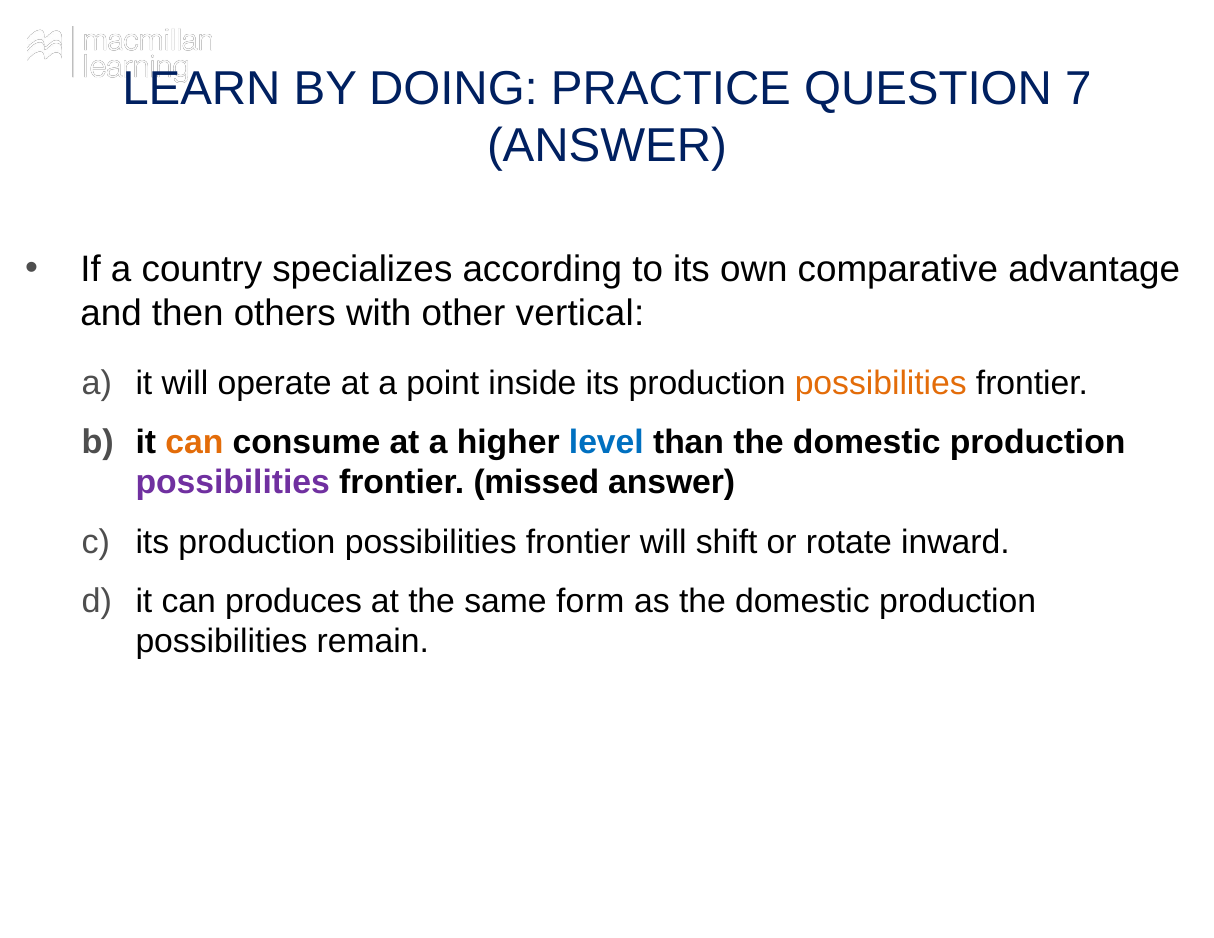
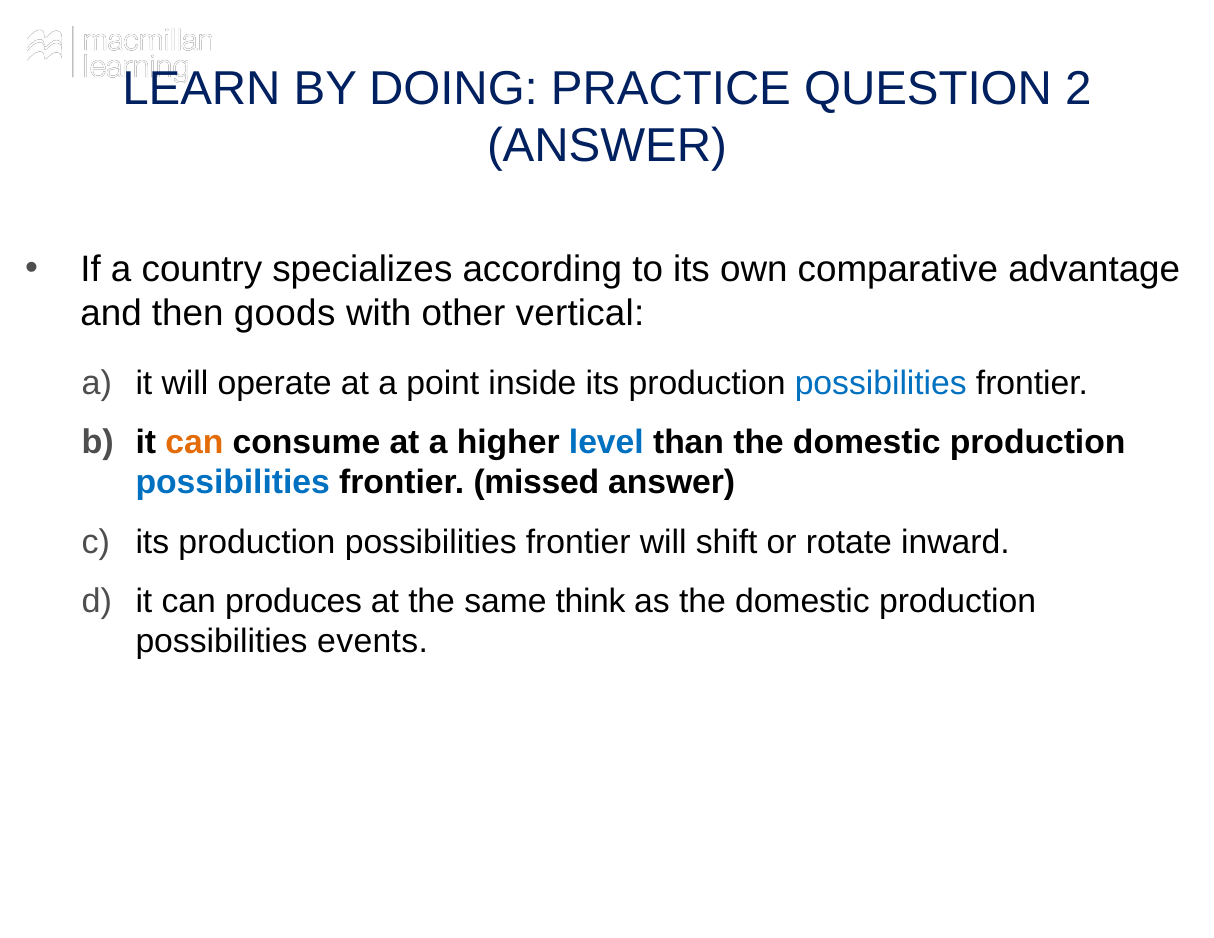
7: 7 -> 2
others: others -> goods
possibilities at (881, 383) colour: orange -> blue
possibilities at (233, 483) colour: purple -> blue
form: form -> think
remain: remain -> events
